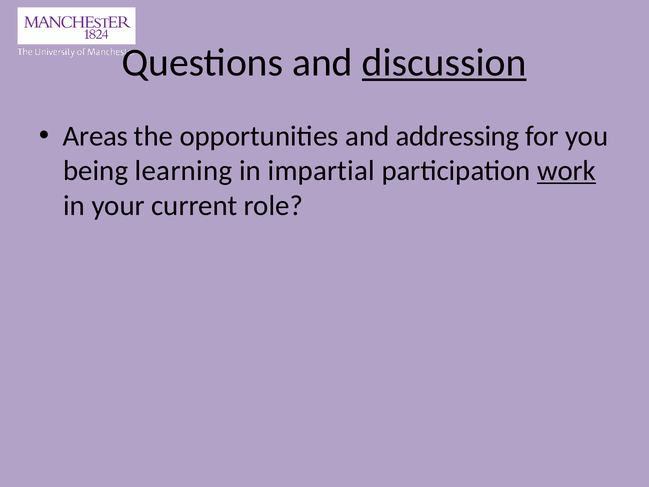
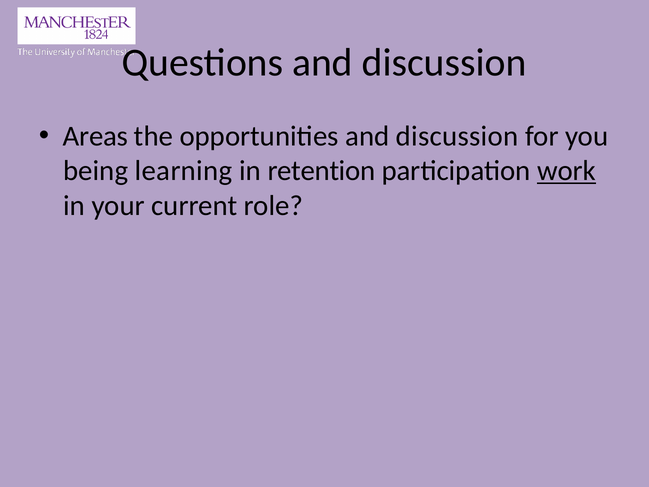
discussion at (444, 63) underline: present -> none
opportunities and addressing: addressing -> discussion
impartial: impartial -> retention
